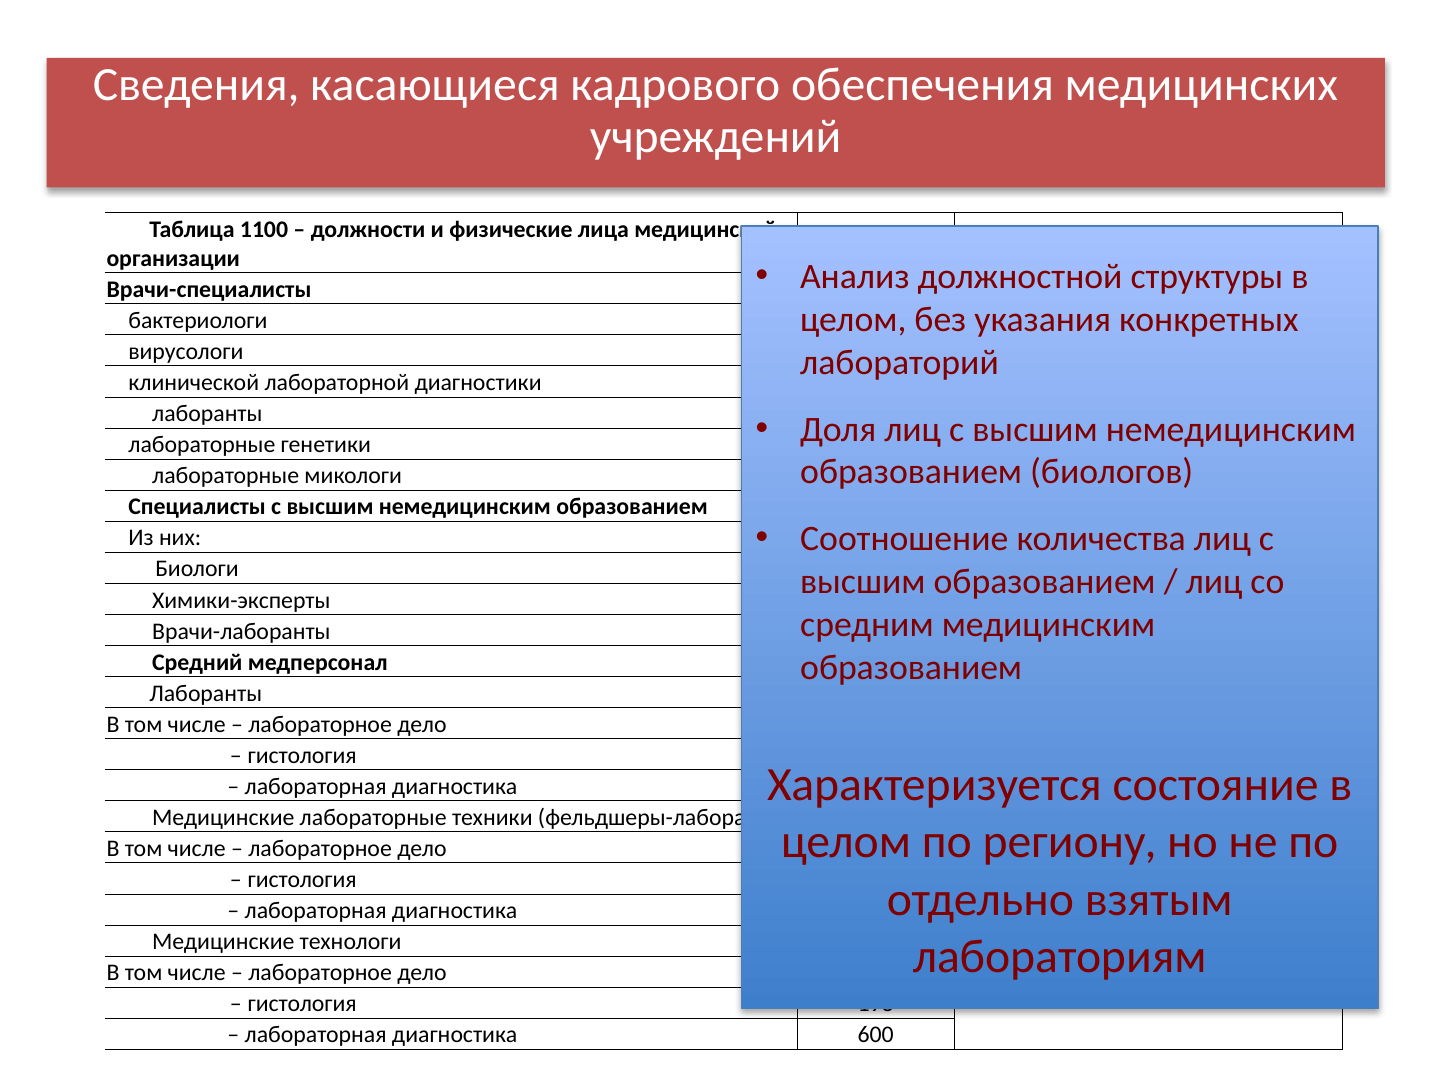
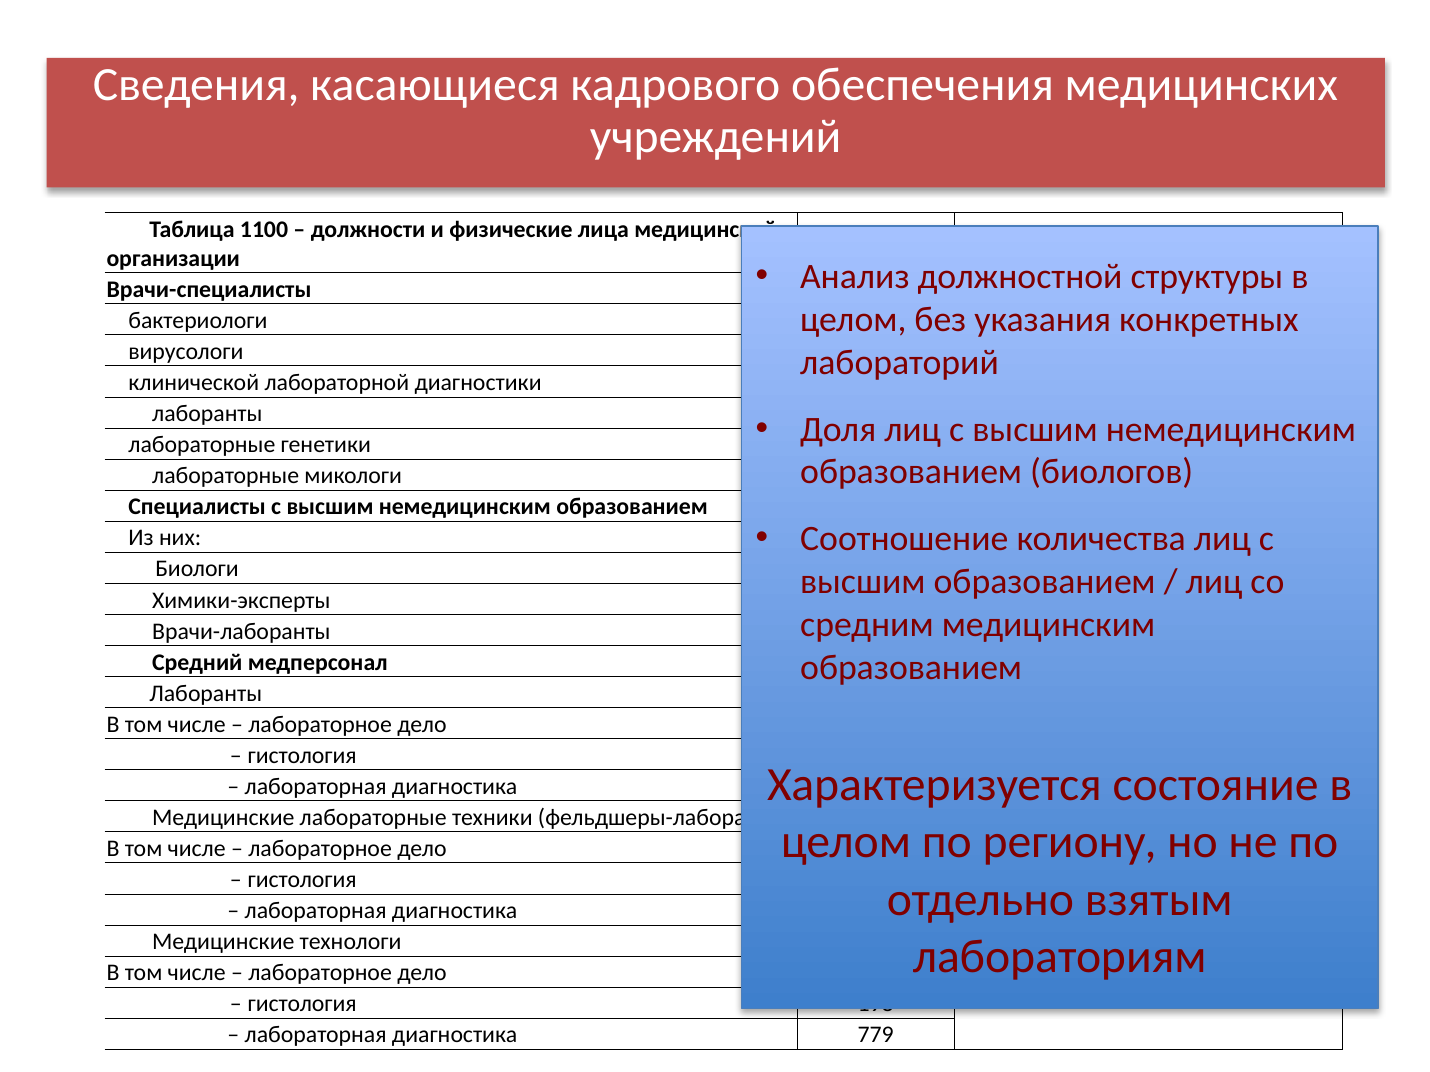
600: 600 -> 779
